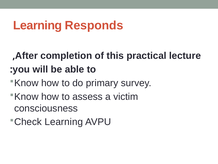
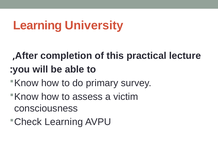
Responds: Responds -> University
